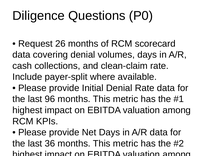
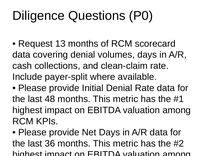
26: 26 -> 13
96: 96 -> 48
